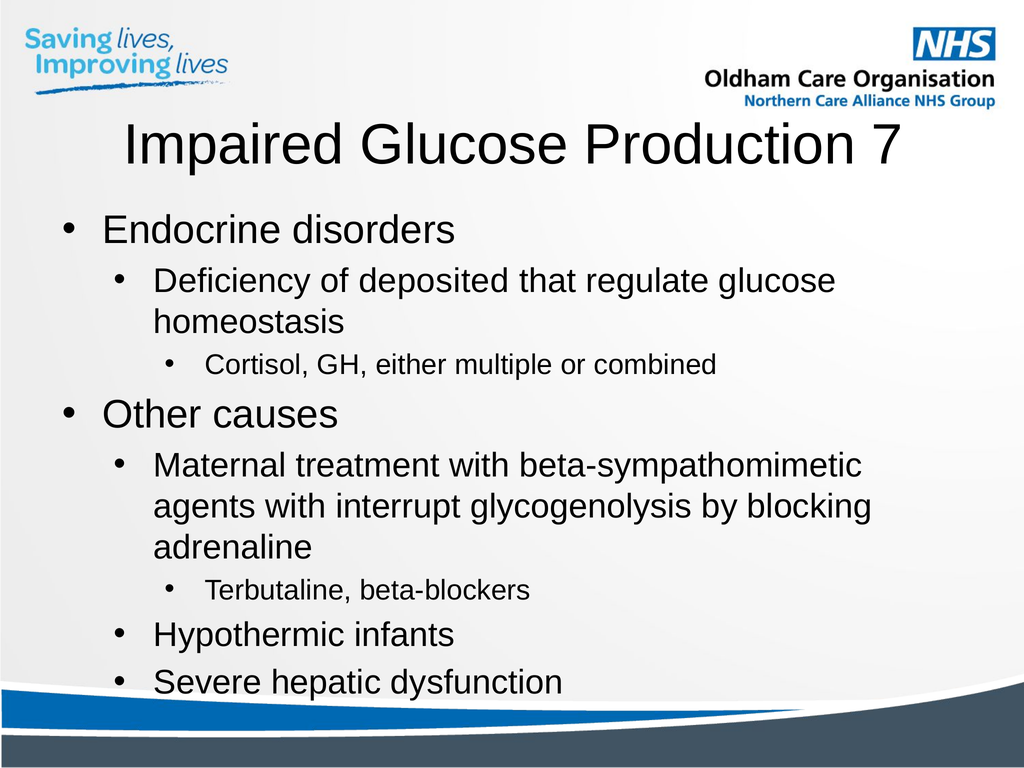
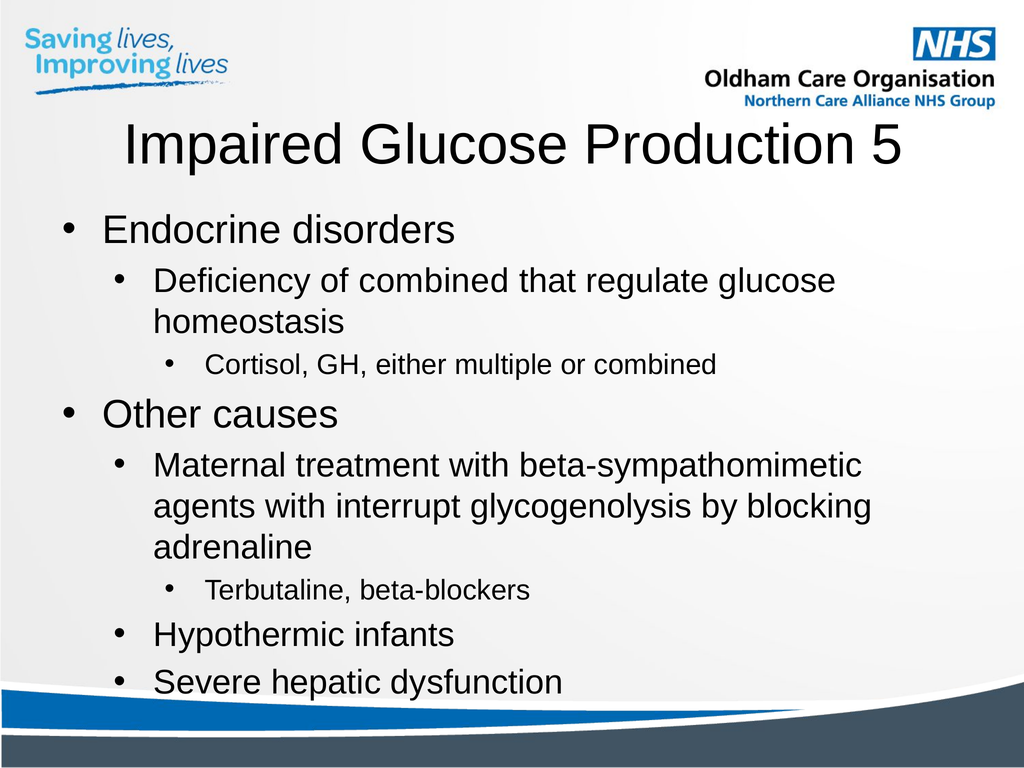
7: 7 -> 5
of deposited: deposited -> combined
